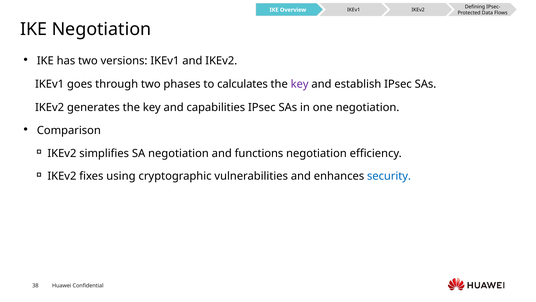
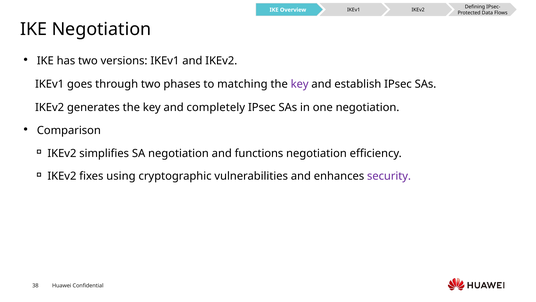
calculates: calculates -> matching
capabilities: capabilities -> completely
security colour: blue -> purple
